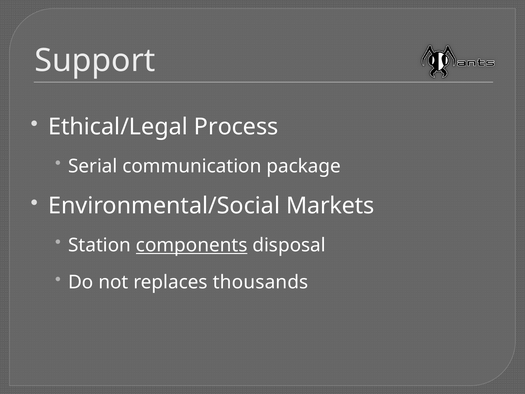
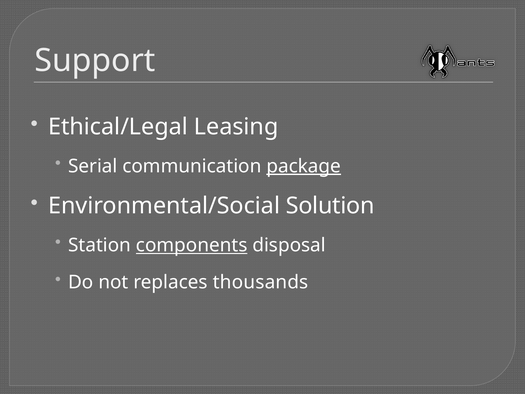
Process: Process -> Leasing
package underline: none -> present
Markets: Markets -> Solution
